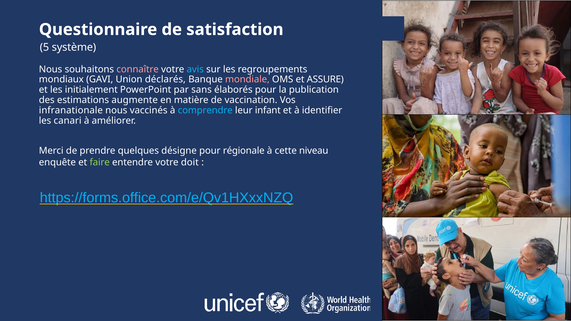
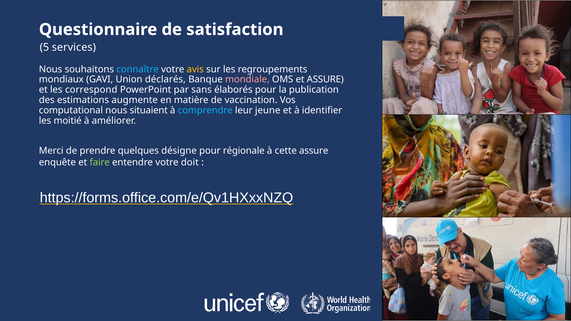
système: système -> services
connaître colour: pink -> light blue
avis colour: light blue -> yellow
initialement: initialement -> correspond
infranationale: infranationale -> computational
vaccinés: vaccinés -> situaient
infant: infant -> jeune
canari: canari -> moitié
cette niveau: niveau -> assure
https://forms.office.com/e/Qv1HXxxNZQ colour: light blue -> white
